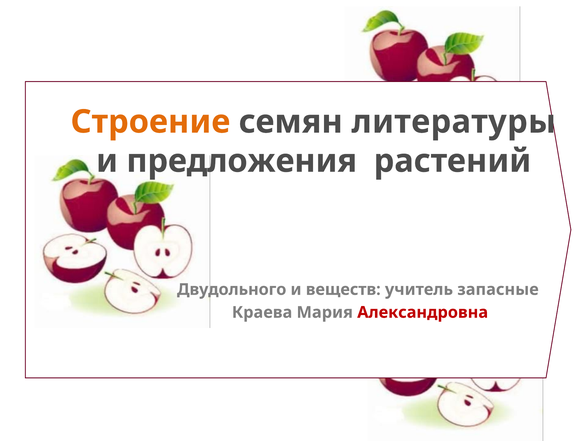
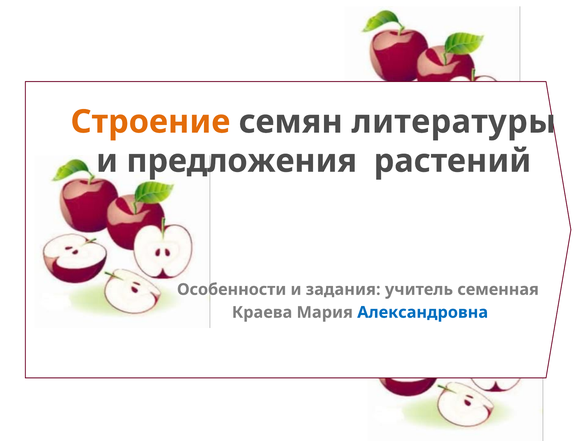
Двудольного: Двудольного -> Особенности
веществ: веществ -> задания
запасные: запасные -> семенная
Александровна colour: red -> blue
